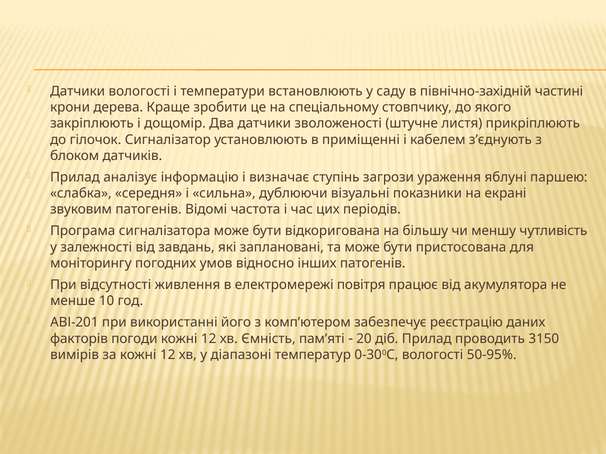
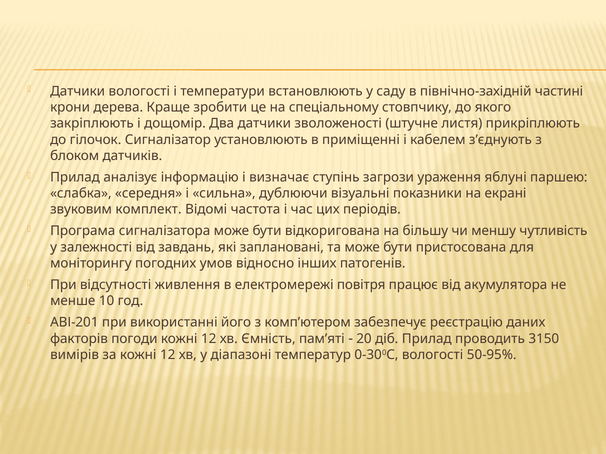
звуковим патогенів: патогенів -> комплект
